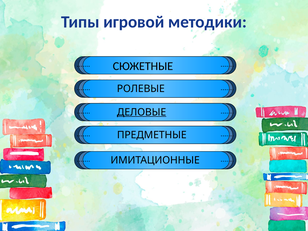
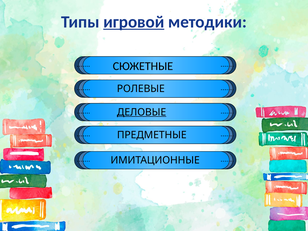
игровой underline: none -> present
